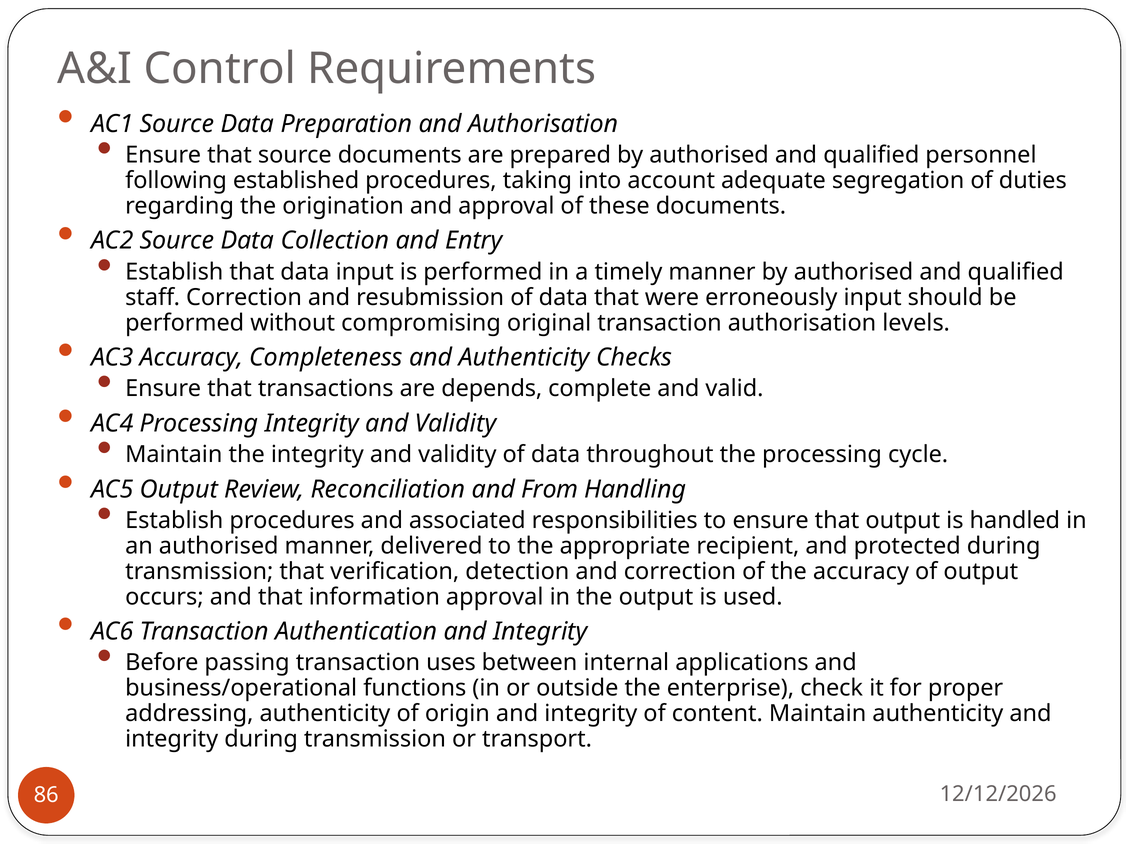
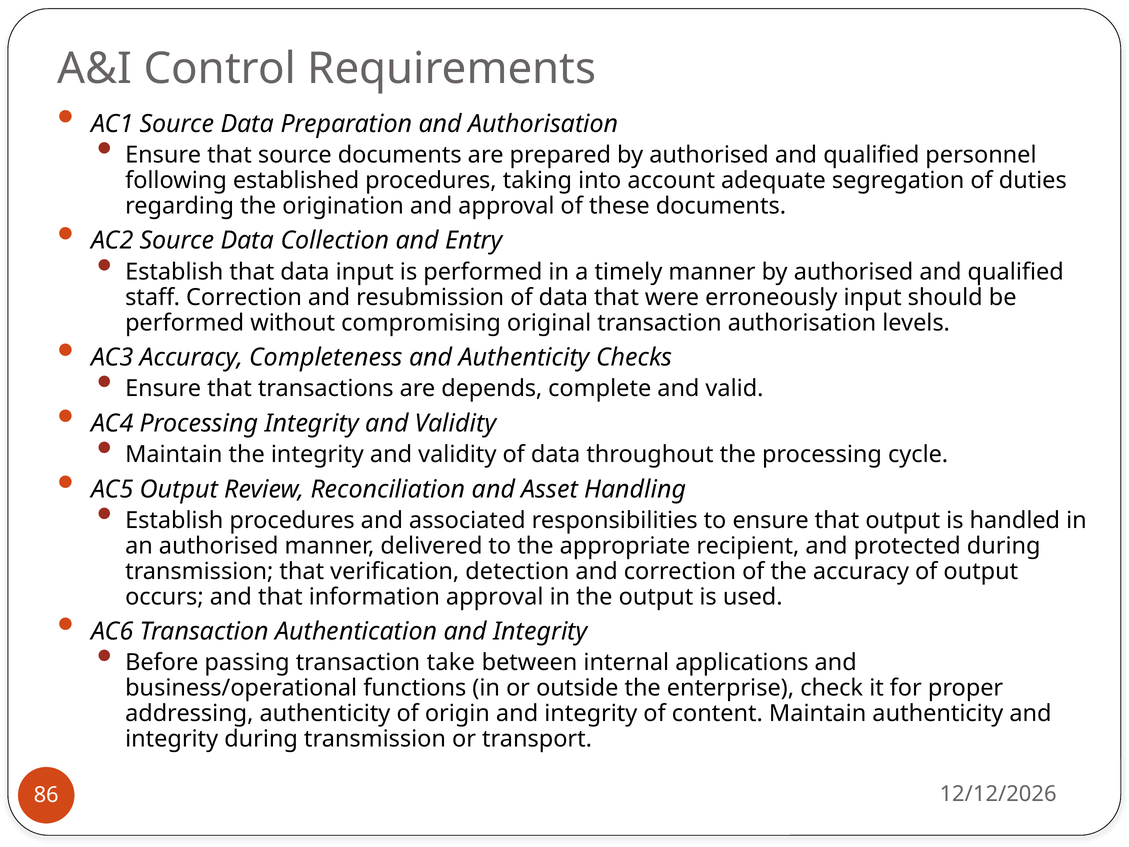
From: From -> Asset
uses: uses -> take
